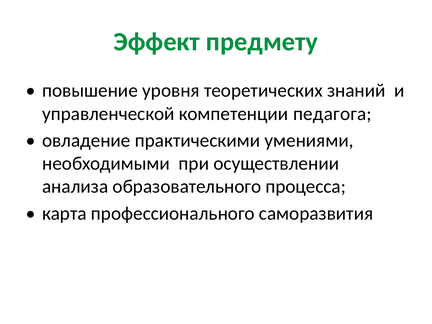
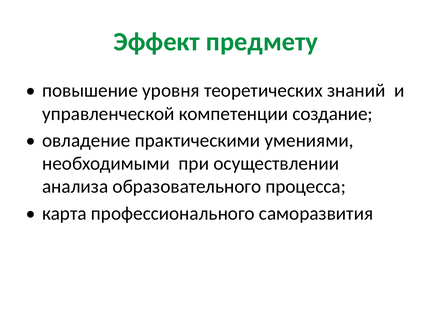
педагога: педагога -> создание
